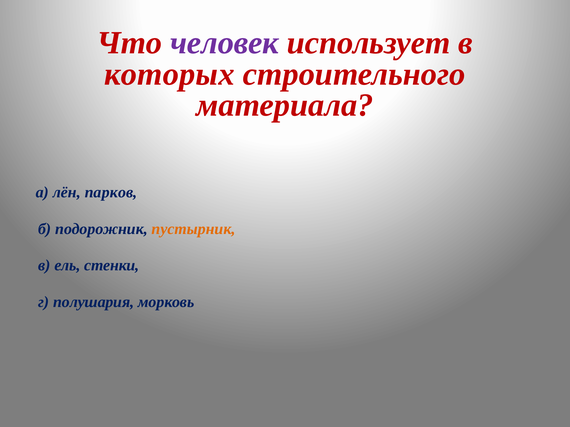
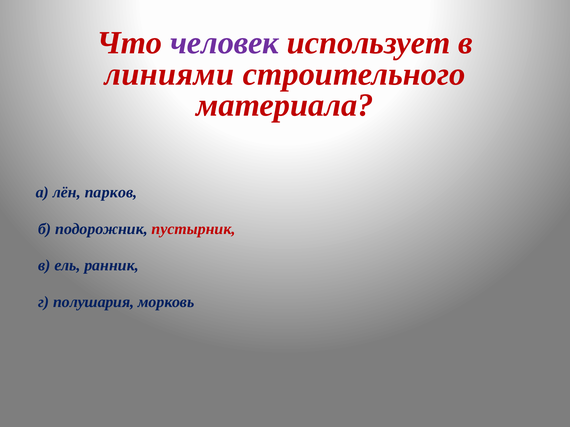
которых: которых -> линиями
пустырник colour: orange -> red
стенки: стенки -> ранник
